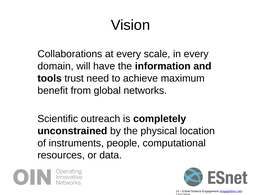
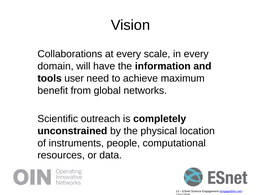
trust: trust -> user
